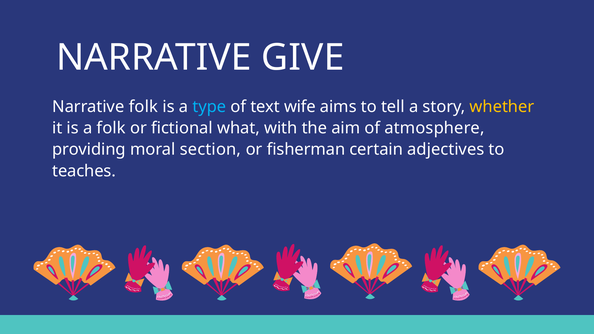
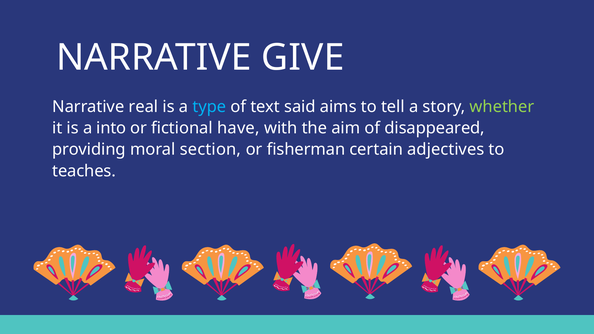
Narrative folk: folk -> real
wife: wife -> said
whether colour: yellow -> light green
a folk: folk -> into
what: what -> have
atmosphere: atmosphere -> disappeared
